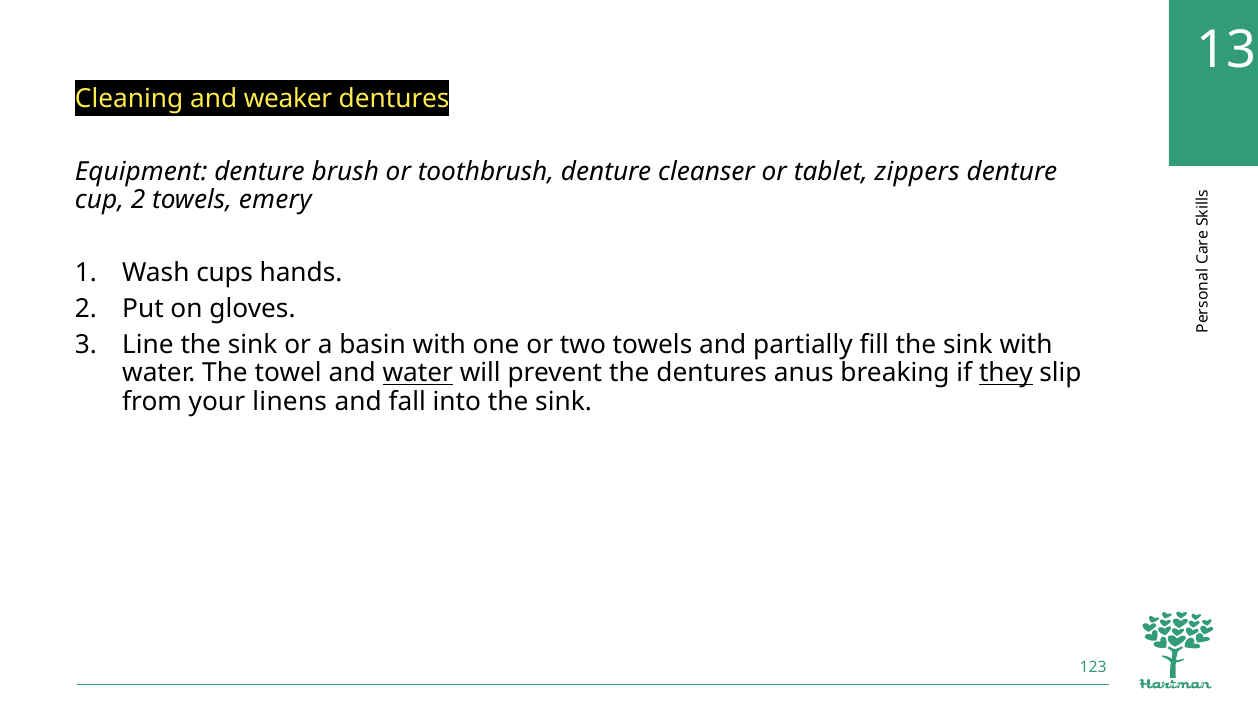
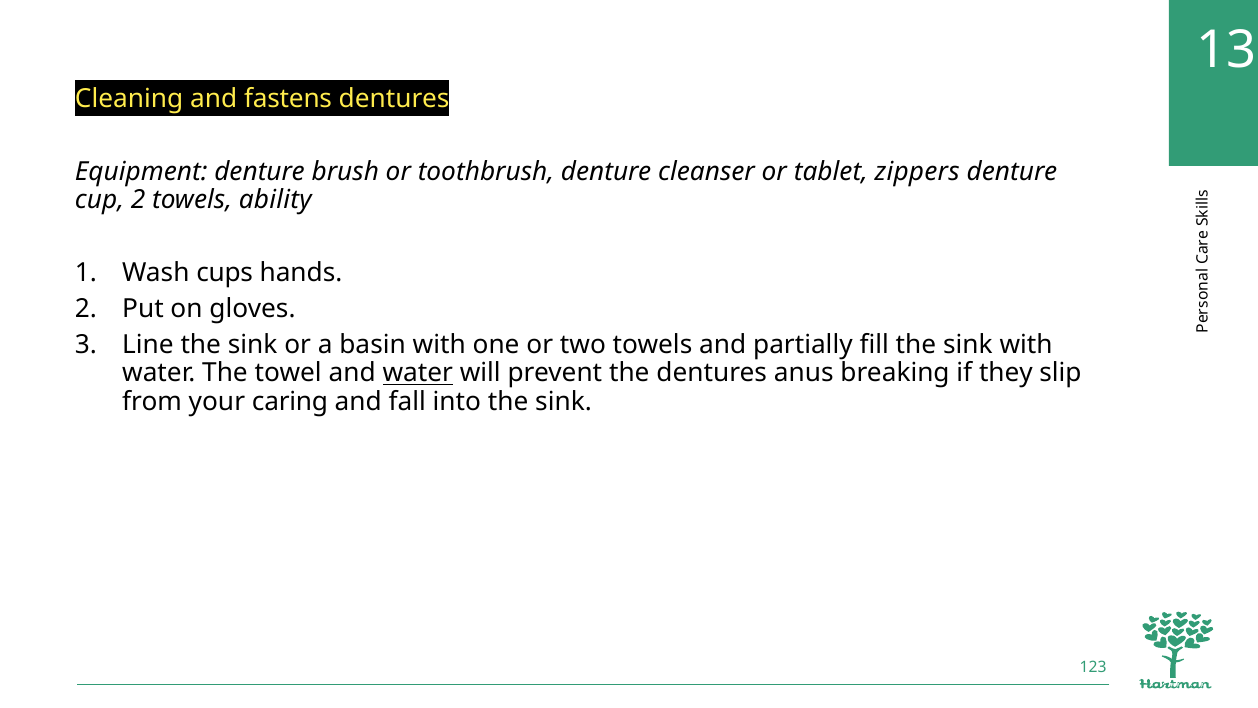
weaker: weaker -> fastens
emery: emery -> ability
they underline: present -> none
linens: linens -> caring
